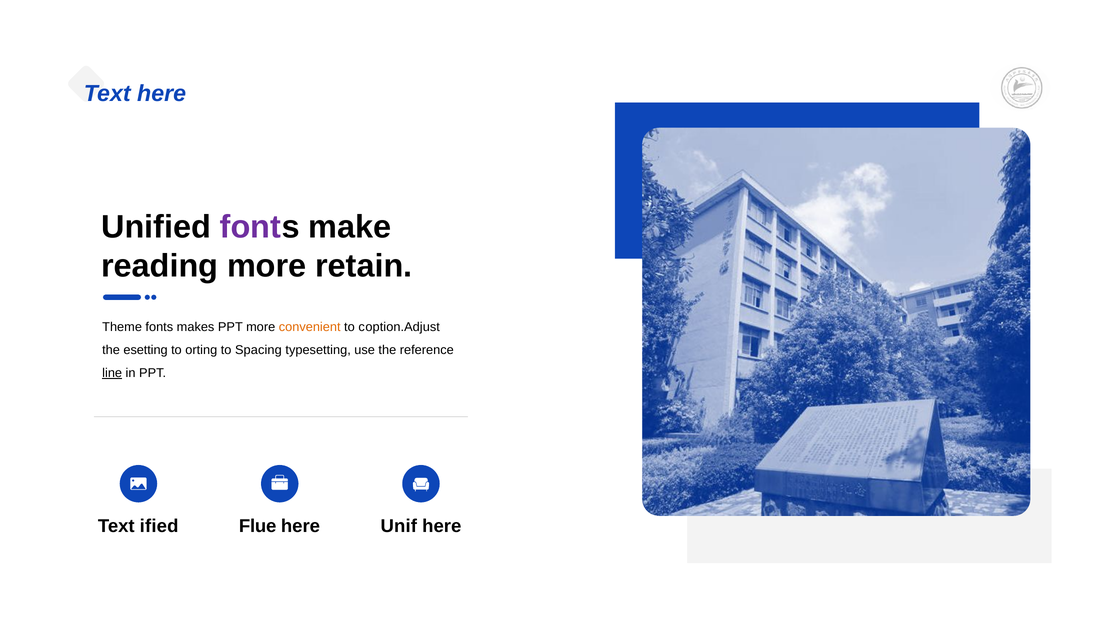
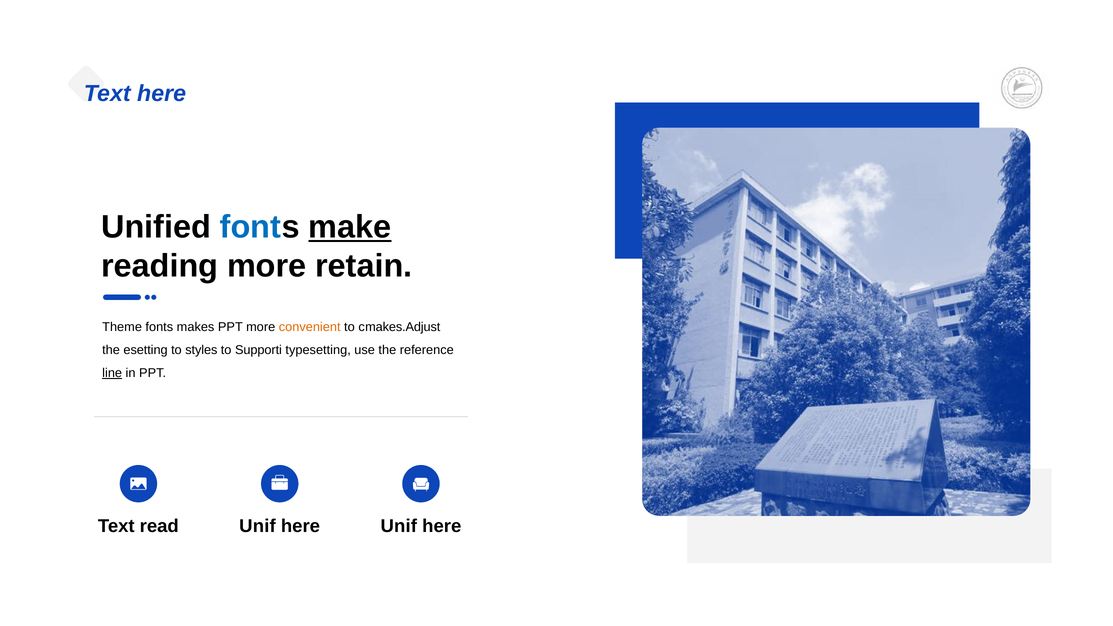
font colour: purple -> blue
make underline: none -> present
option.Adjust: option.Adjust -> makes.Adjust
orting: orting -> styles
Spacing: Spacing -> Supporti
ified: ified -> read
Flue at (258, 526): Flue -> Unif
